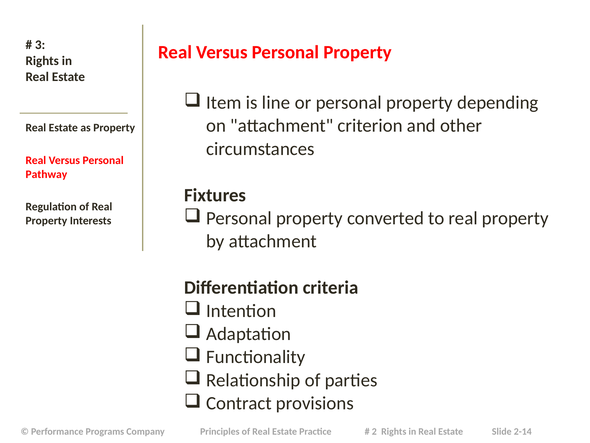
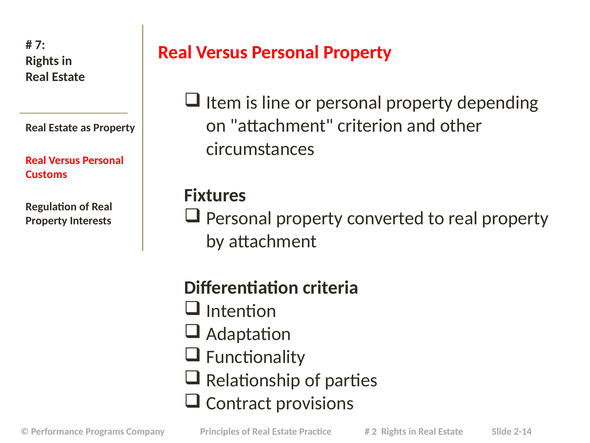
3: 3 -> 7
Pathway: Pathway -> Customs
